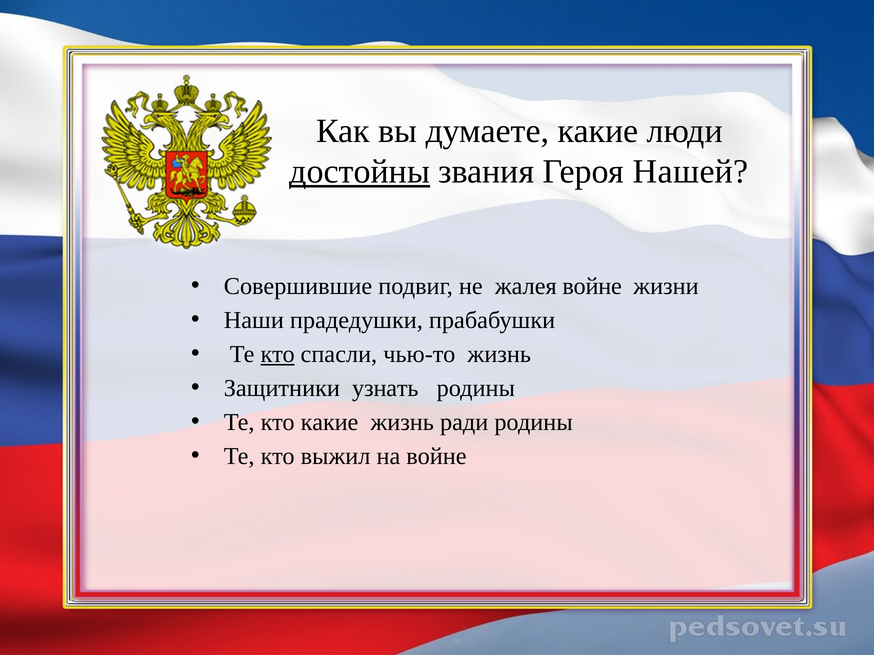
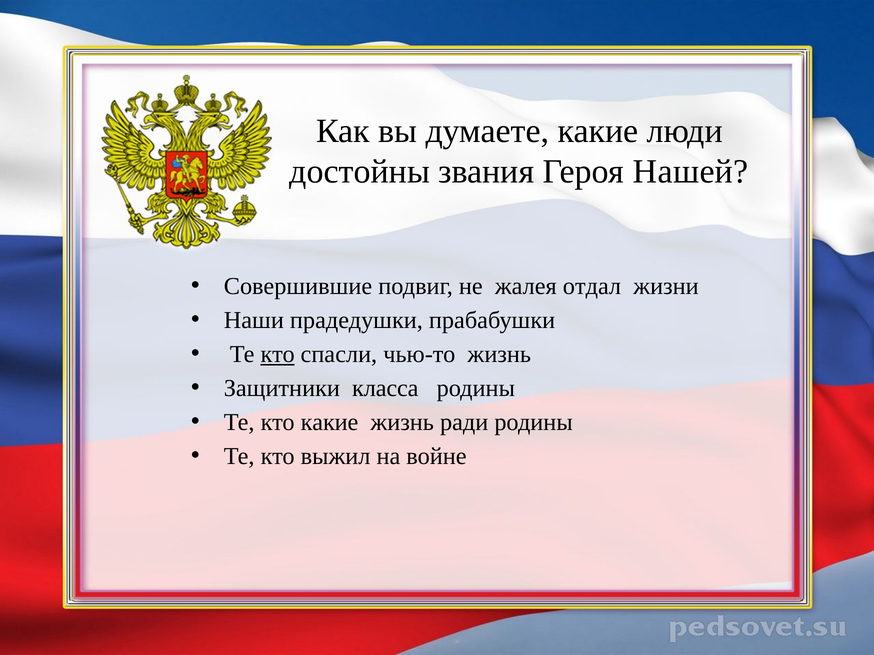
достойны underline: present -> none
жалея войне: войне -> отдал
узнать: узнать -> класса
